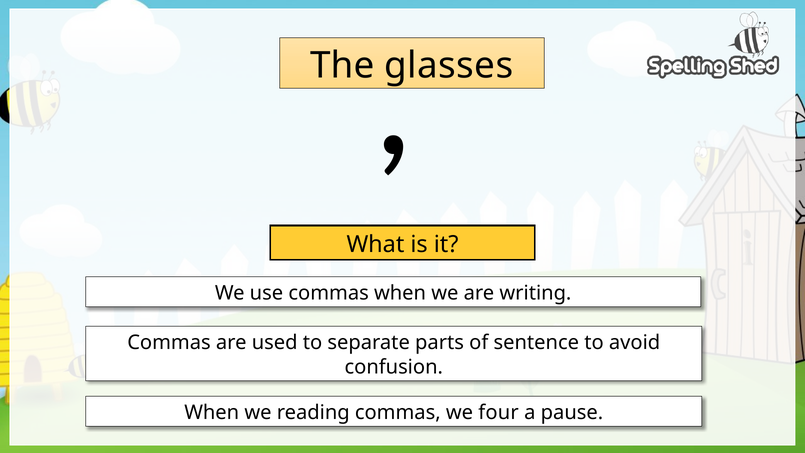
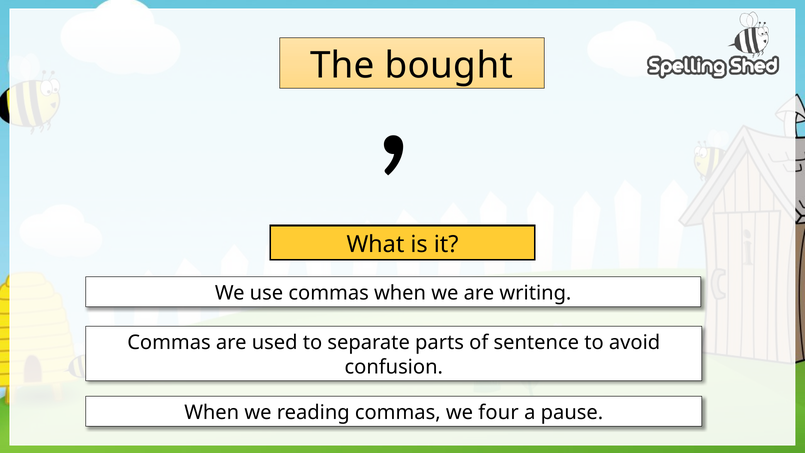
glasses: glasses -> bought
